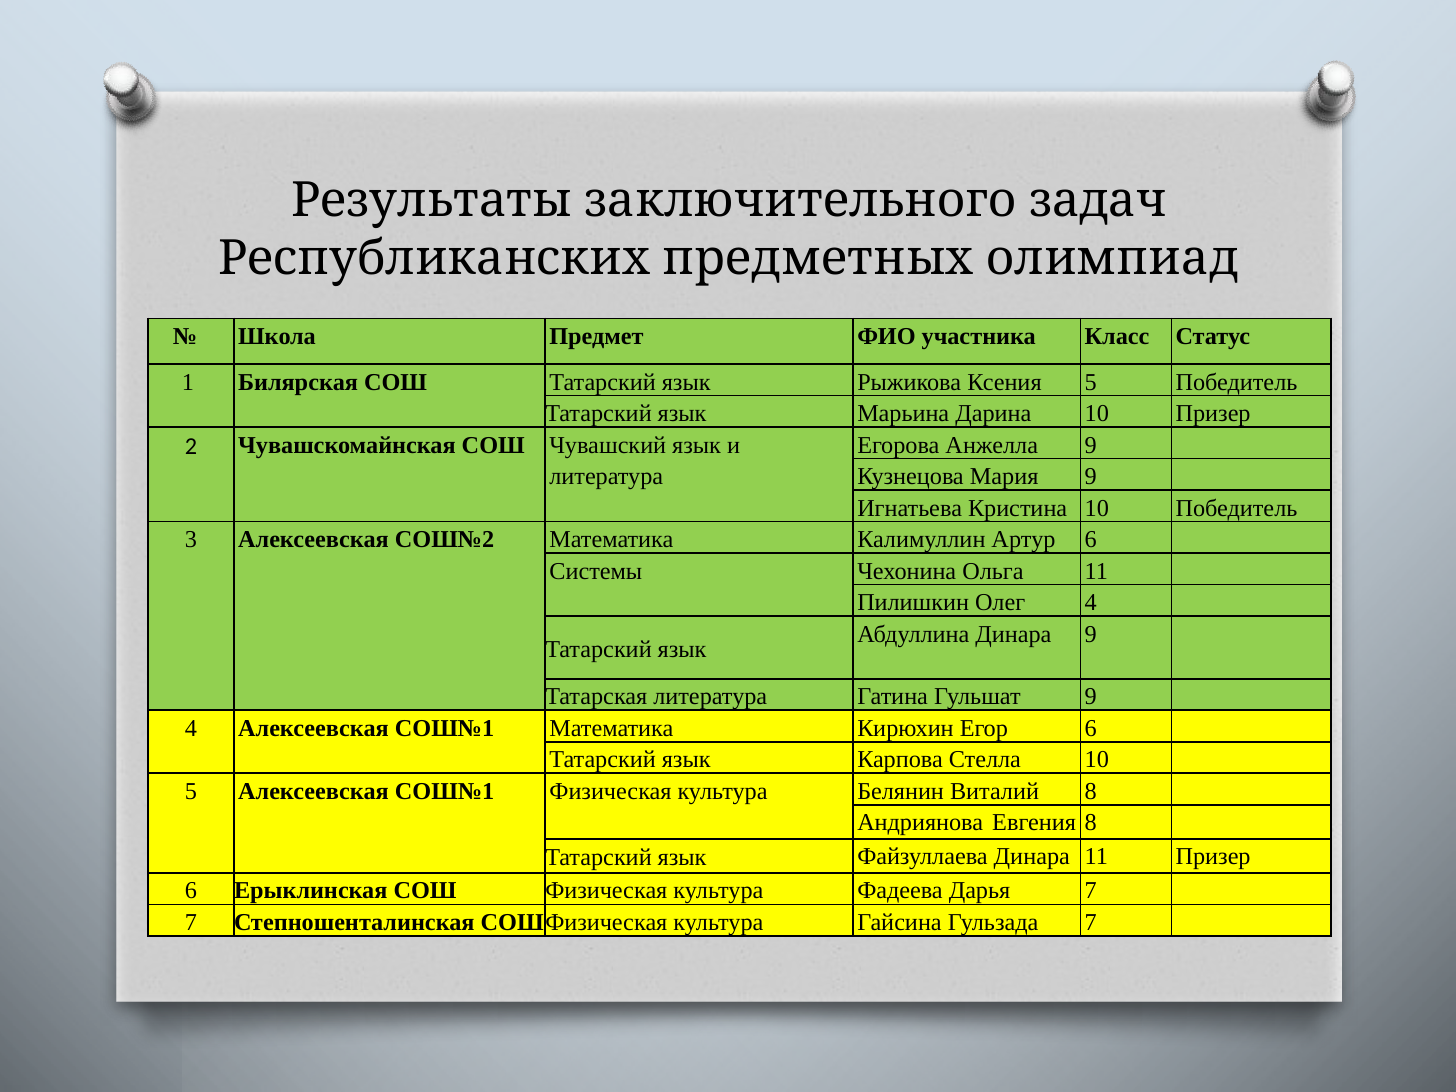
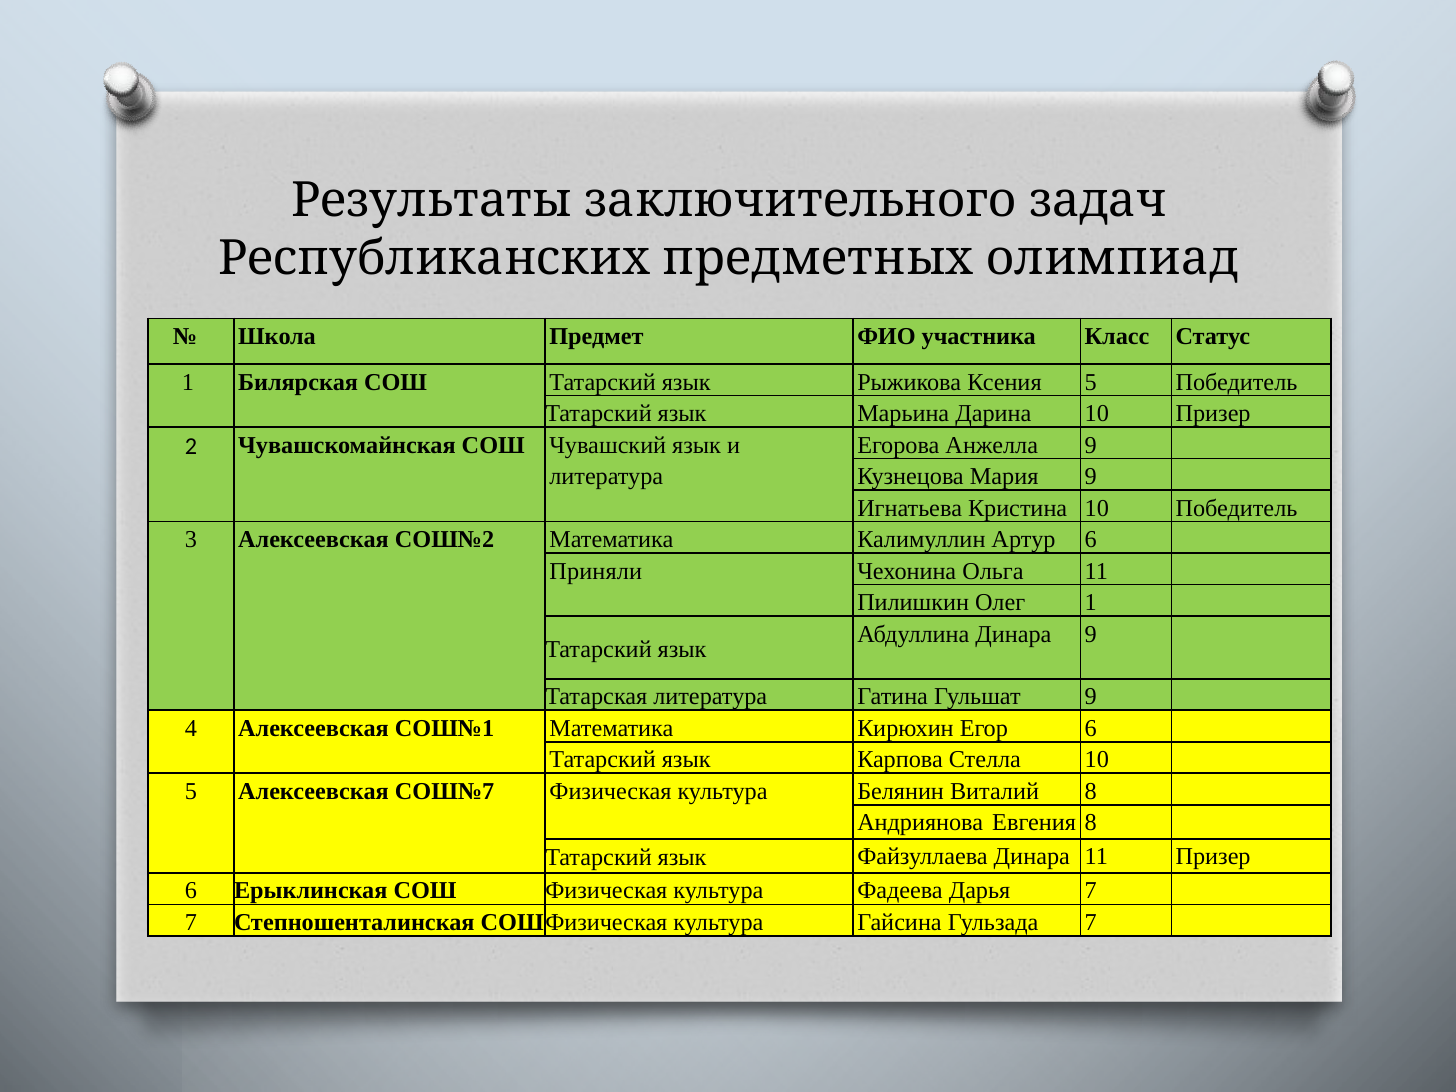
Системы: Системы -> Приняли
Олег 4: 4 -> 1
5 Алексеевская СОШ№1: СОШ№1 -> СОШ№7
